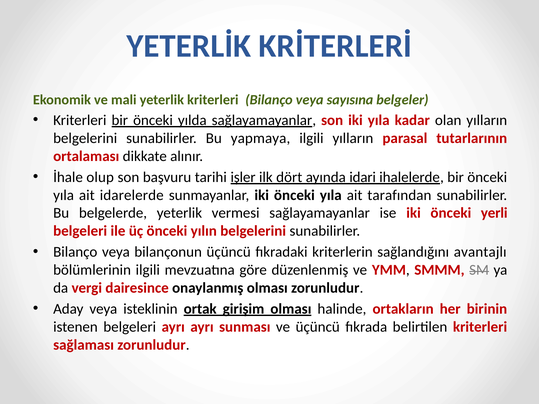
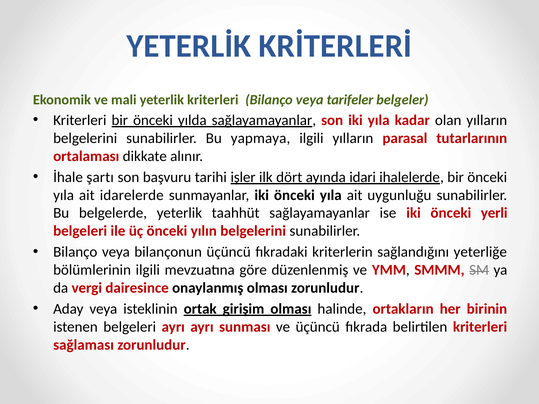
sayısına: sayısına -> tarifeler
olup: olup -> şartı
tarafından: tarafından -> uygunluğu
vermesi: vermesi -> taahhüt
avantajlı: avantajlı -> yeterliğe
